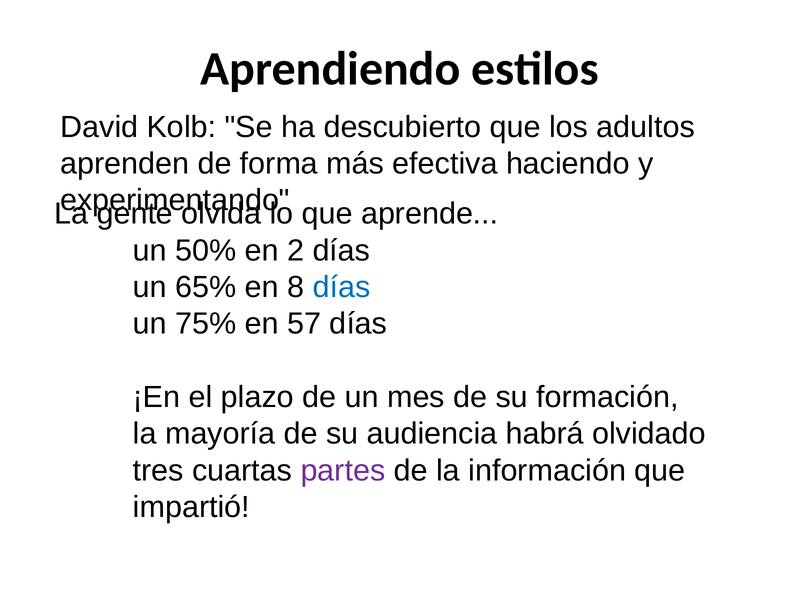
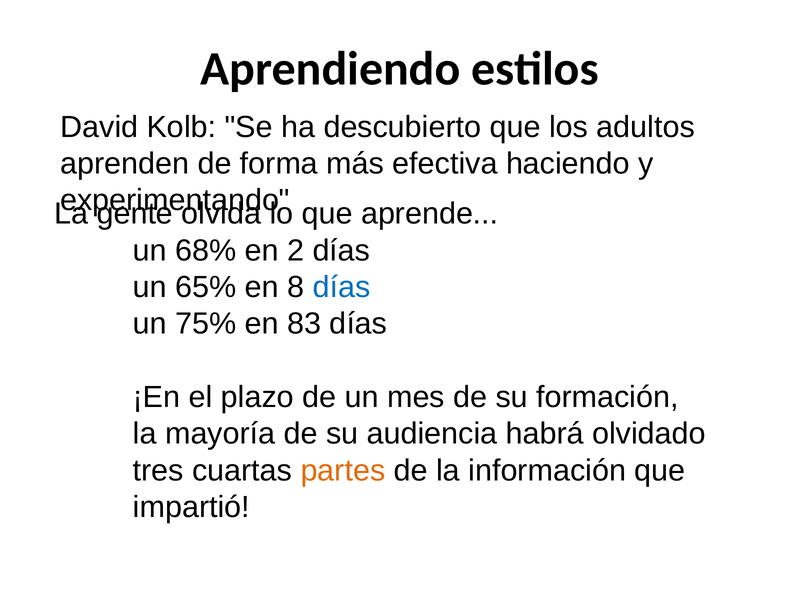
50%: 50% -> 68%
57: 57 -> 83
partes colour: purple -> orange
